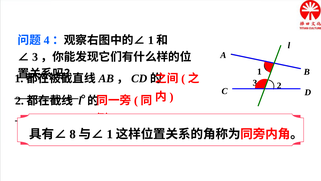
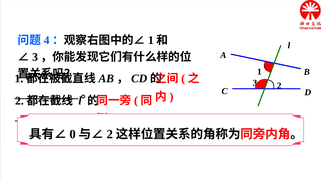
8: 8 -> 0
1 at (110, 134): 1 -> 2
